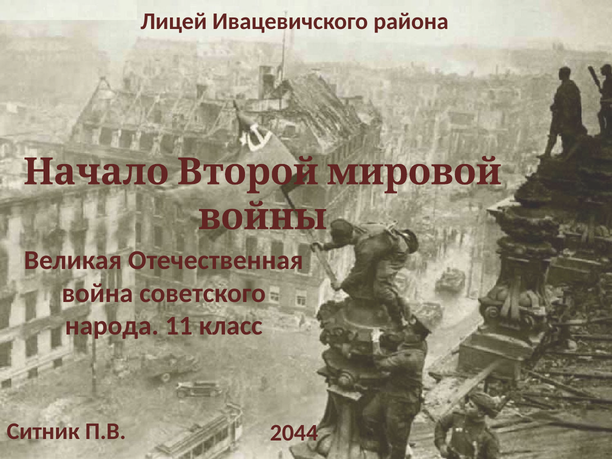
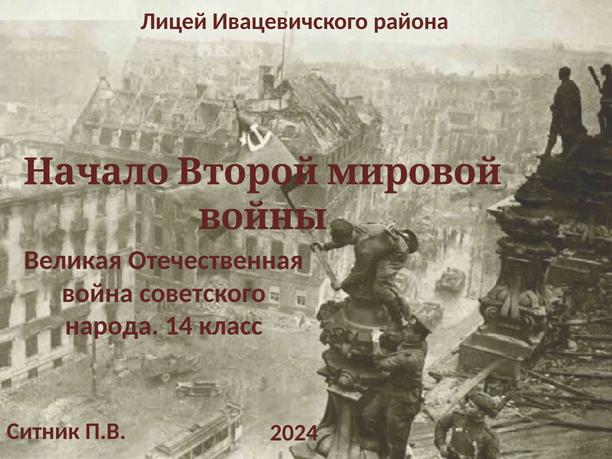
11: 11 -> 14
2044: 2044 -> 2024
